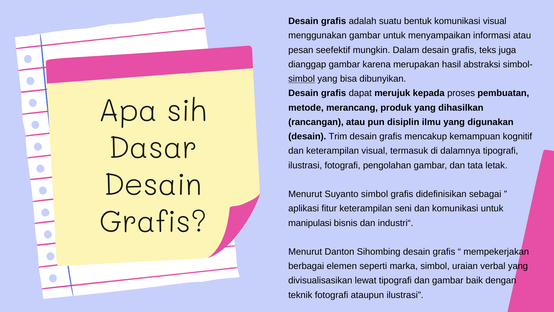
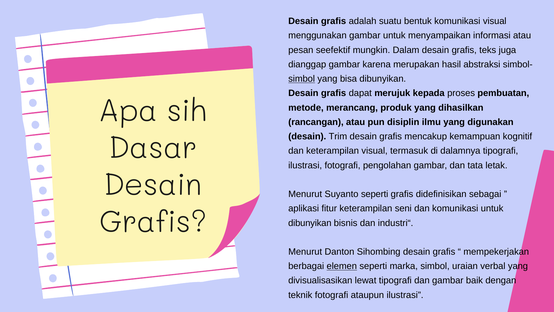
Suyanto simbol: simbol -> seperti
manipulasi at (310, 223): manipulasi -> dibunyikan
elemen underline: none -> present
